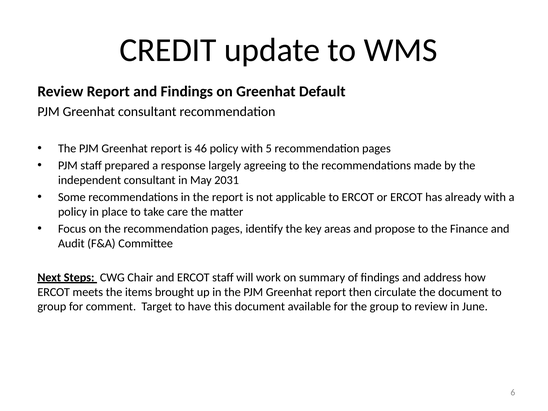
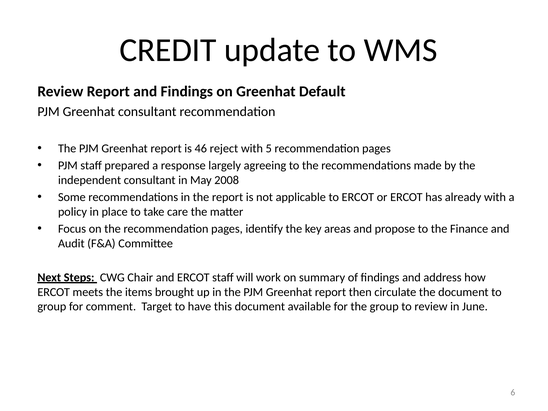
46 policy: policy -> reject
2031: 2031 -> 2008
